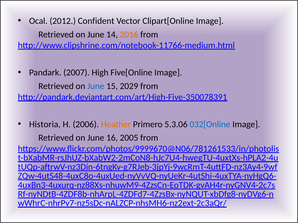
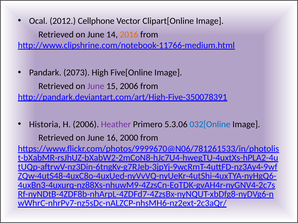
Confident: Confident -> Cellphone
Pandark 2007: 2007 -> 2073
June at (96, 86) colour: blue -> purple
15 2029: 2029 -> 2006
Heather colour: orange -> purple
2005: 2005 -> 2000
